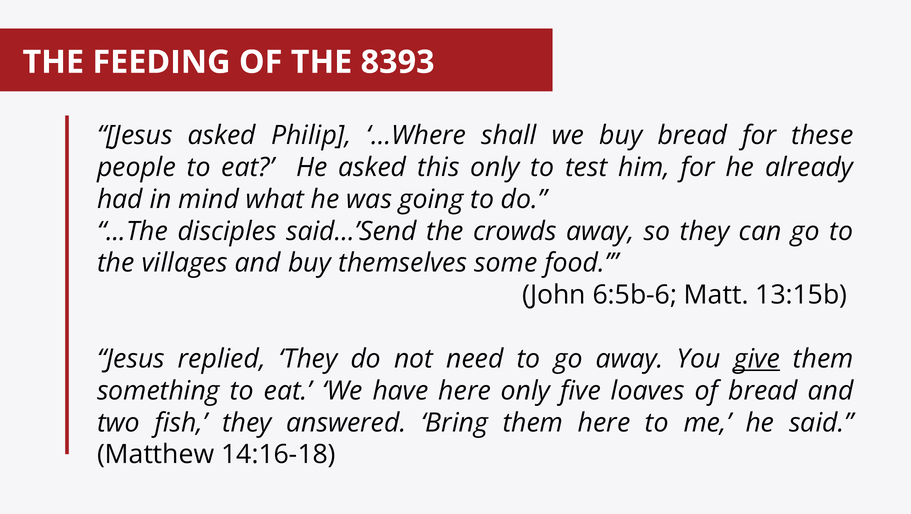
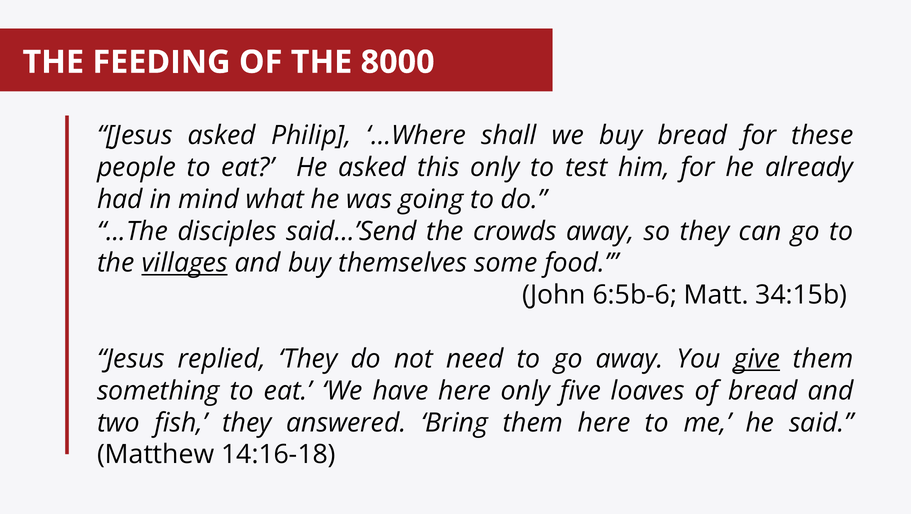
8393: 8393 -> 8000
villages underline: none -> present
13:15b: 13:15b -> 34:15b
